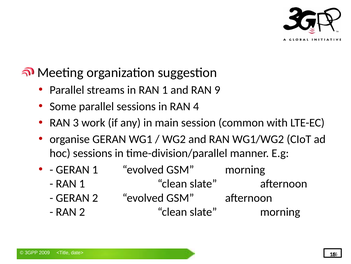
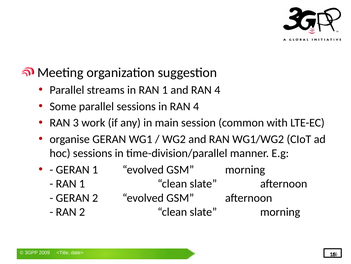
and RAN 9: 9 -> 4
